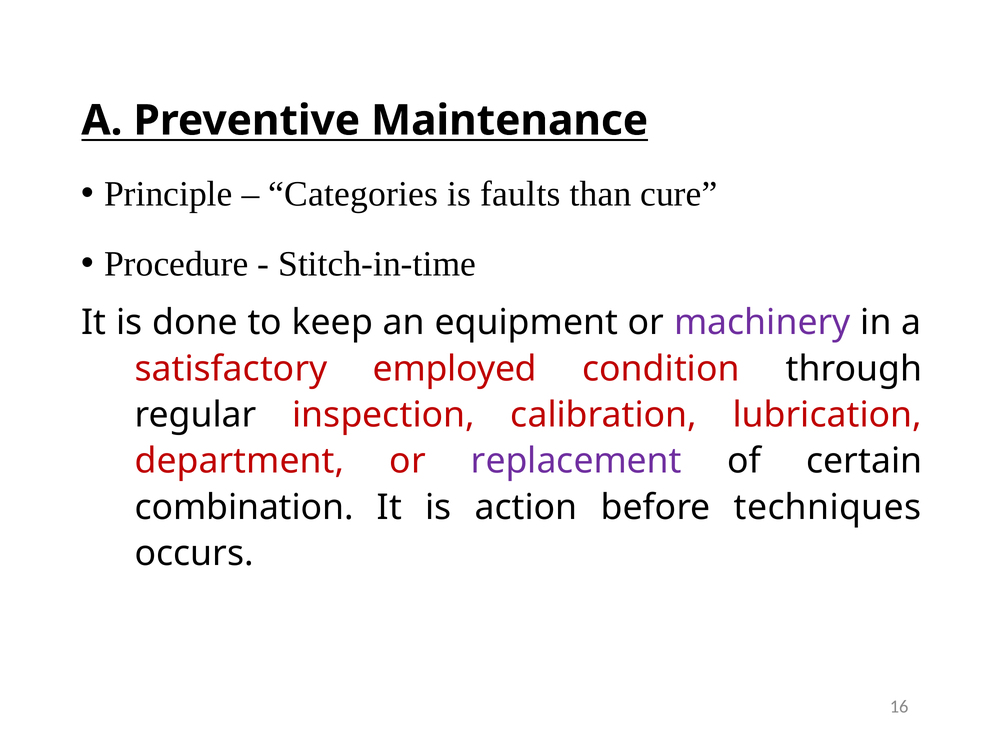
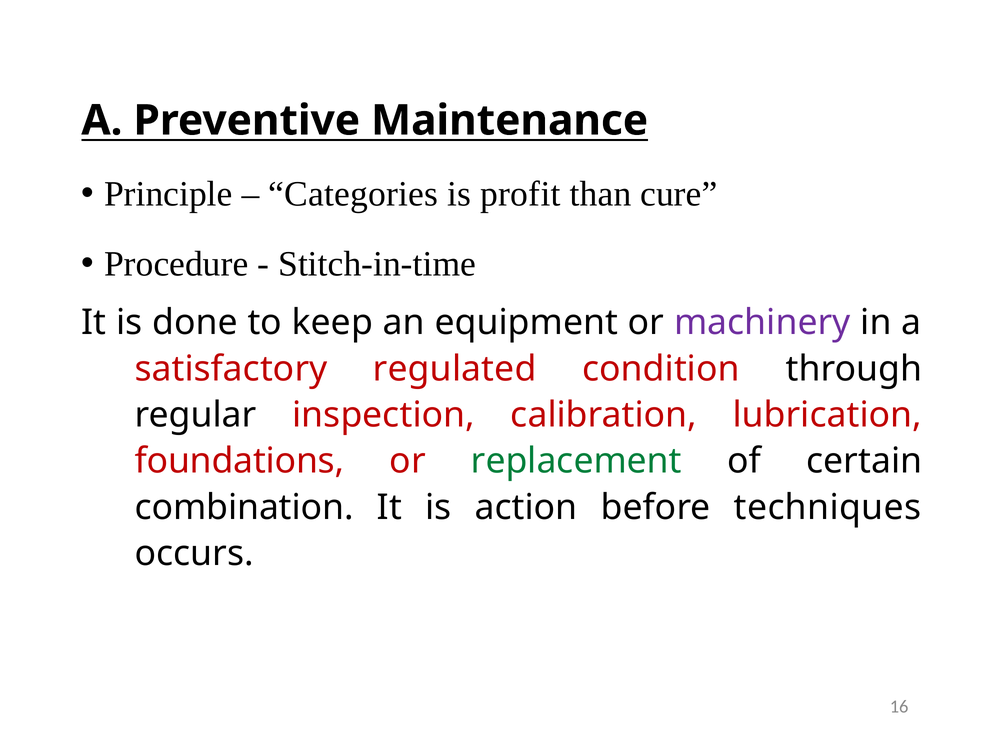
faults: faults -> profit
employed: employed -> regulated
department: department -> foundations
replacement colour: purple -> green
